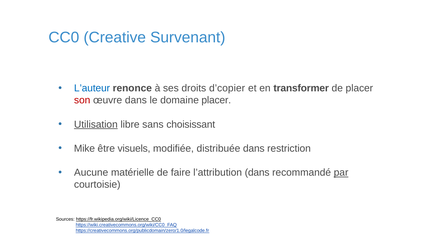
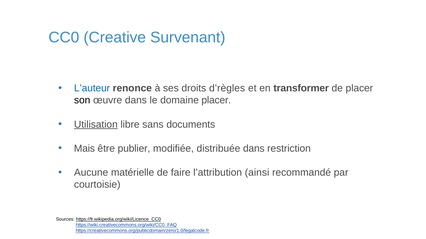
d’copier: d’copier -> d’règles
son colour: red -> black
choisissant: choisissant -> documents
Mike: Mike -> Mais
visuels: visuels -> publier
l’attribution dans: dans -> ainsi
par underline: present -> none
